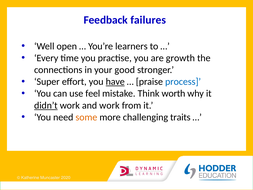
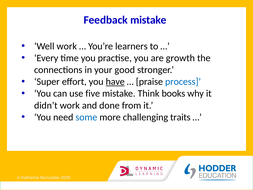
Feedback failures: failures -> mistake
Well open: open -> work
feel: feel -> five
worth: worth -> books
didn’t underline: present -> none
and work: work -> done
some colour: orange -> blue
